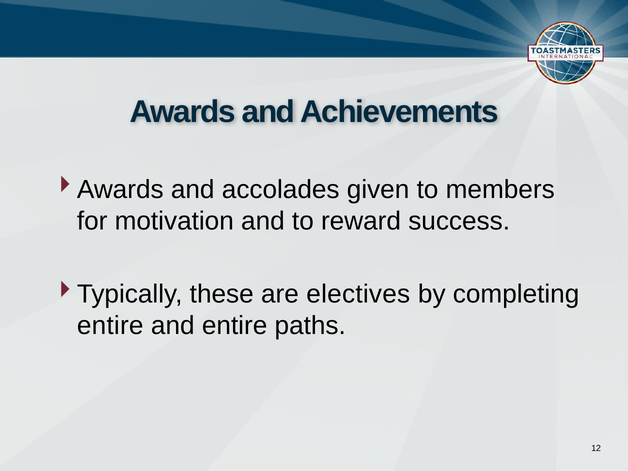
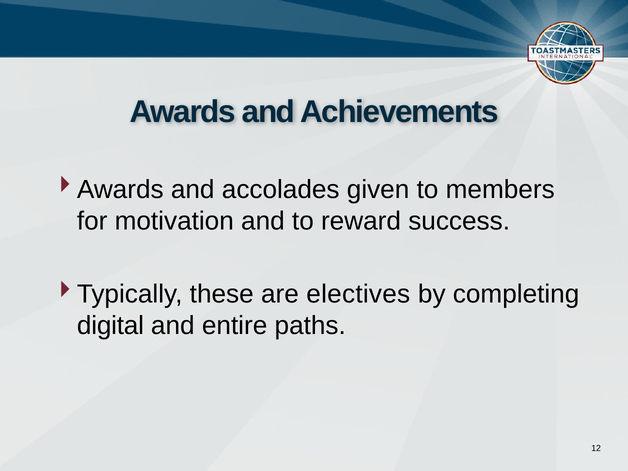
entire at (110, 326): entire -> digital
